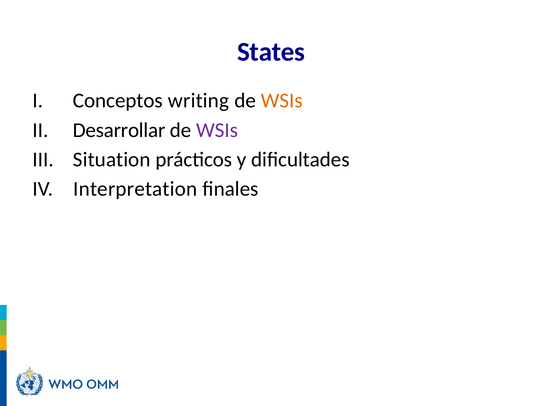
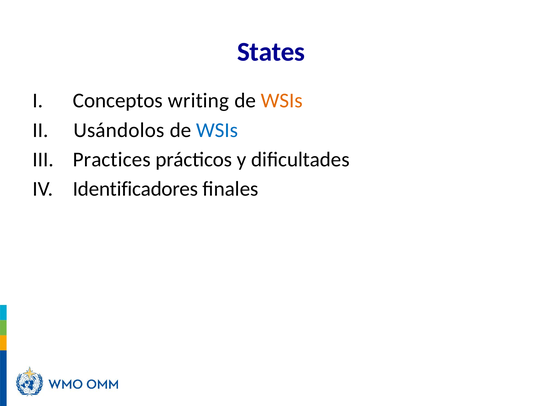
Desarrollar: Desarrollar -> Usándolos
WSIs at (217, 130) colour: purple -> blue
Situation: Situation -> Practices
Interpretation: Interpretation -> Identificadores
